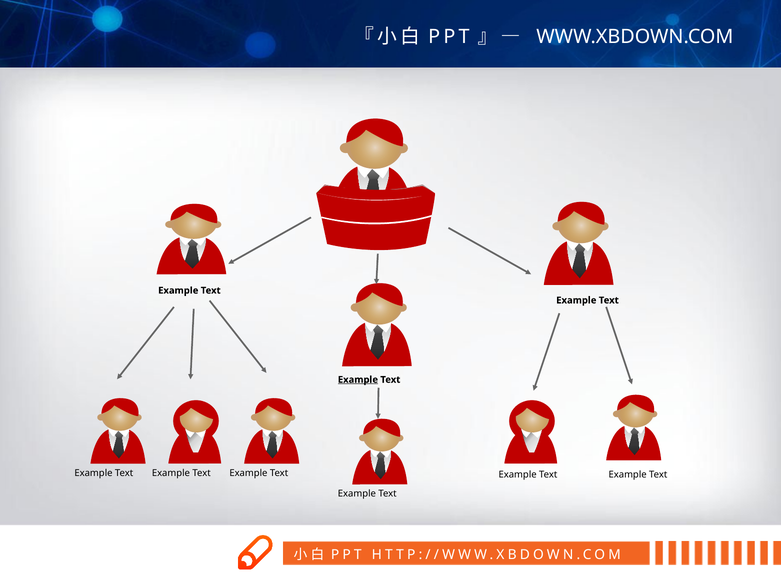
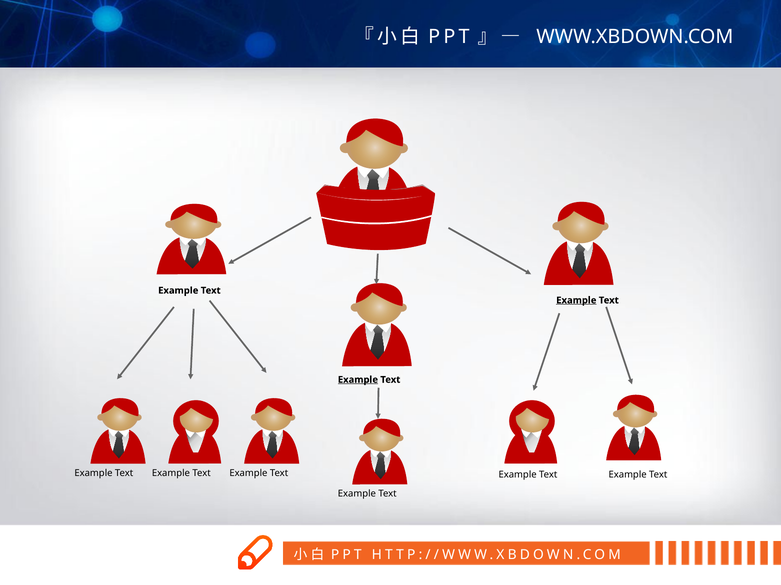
Example at (576, 301) underline: none -> present
